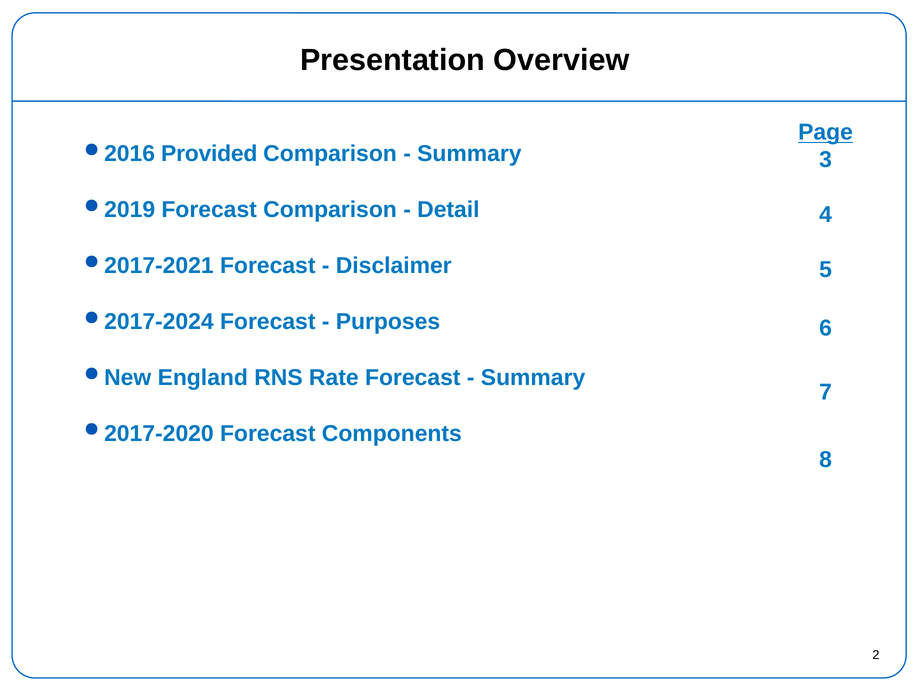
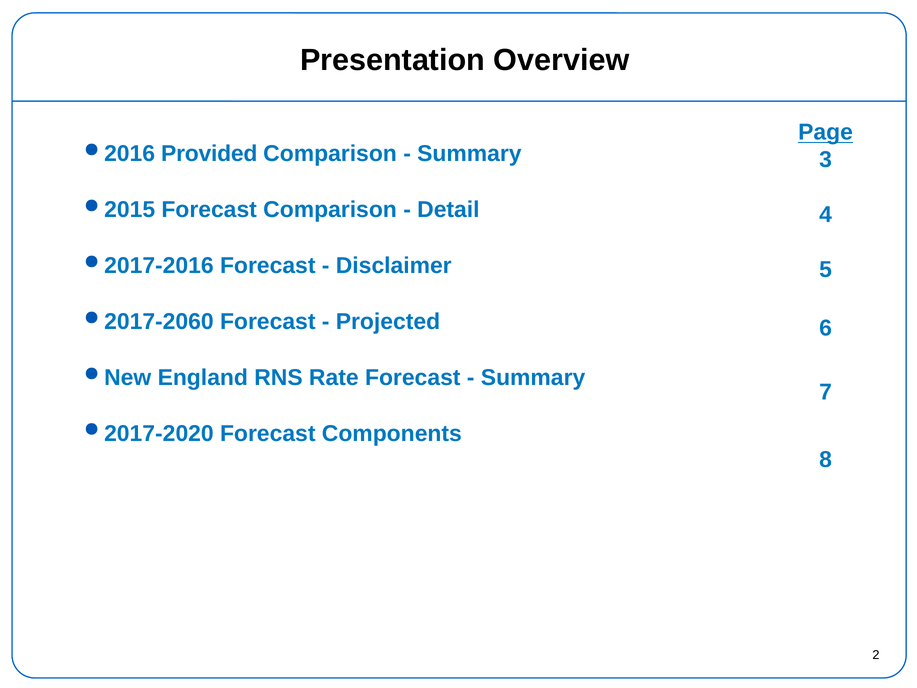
2019: 2019 -> 2015
2017-2021: 2017-2021 -> 2017-2016
2017-2024: 2017-2024 -> 2017-2060
Purposes: Purposes -> Projected
